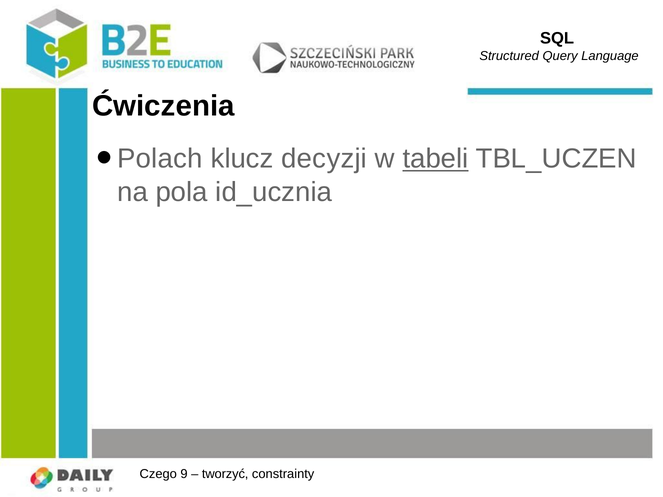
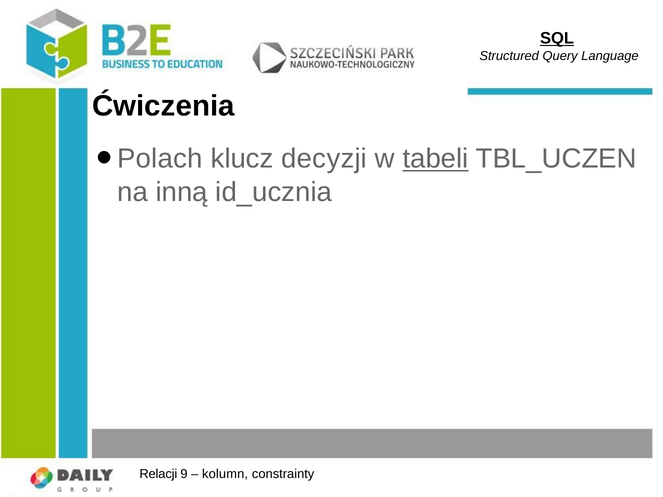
SQL underline: none -> present
pola: pola -> inną
Czego: Czego -> Relacji
tworzyć: tworzyć -> kolumn
